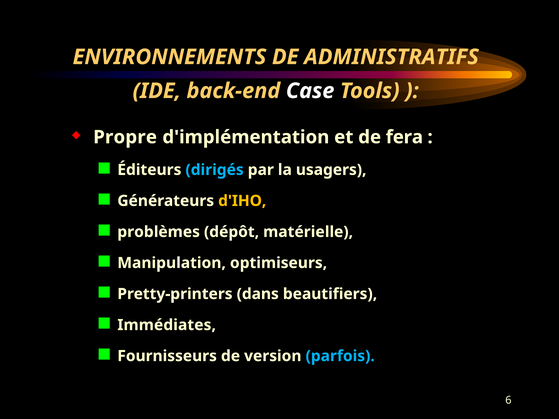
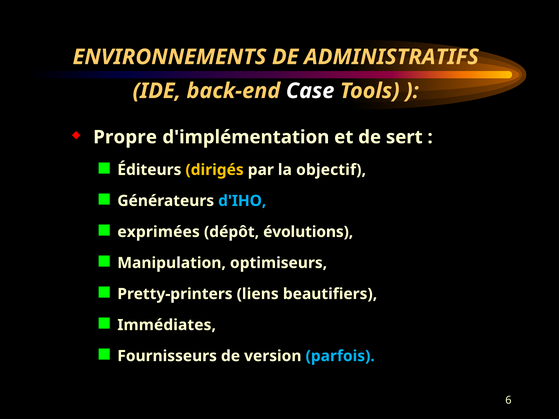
fera: fera -> sert
dirigés colour: light blue -> yellow
usagers: usagers -> objectif
d'IHO colour: yellow -> light blue
problèmes: problèmes -> exprimées
matérielle: matérielle -> évolutions
dans: dans -> liens
